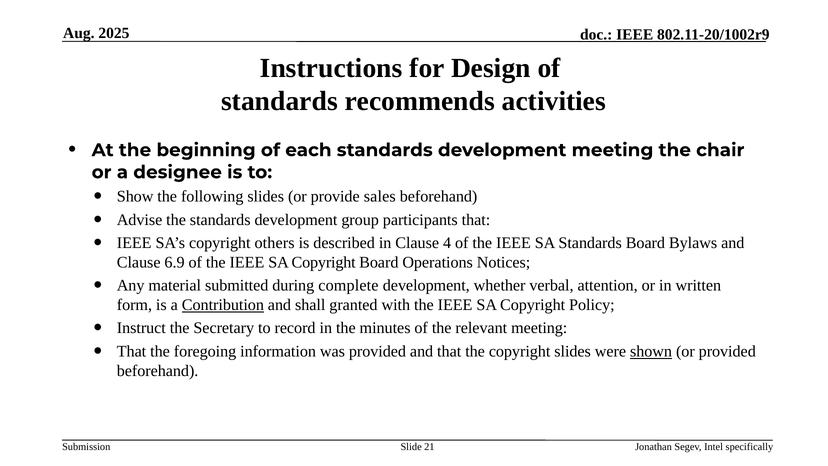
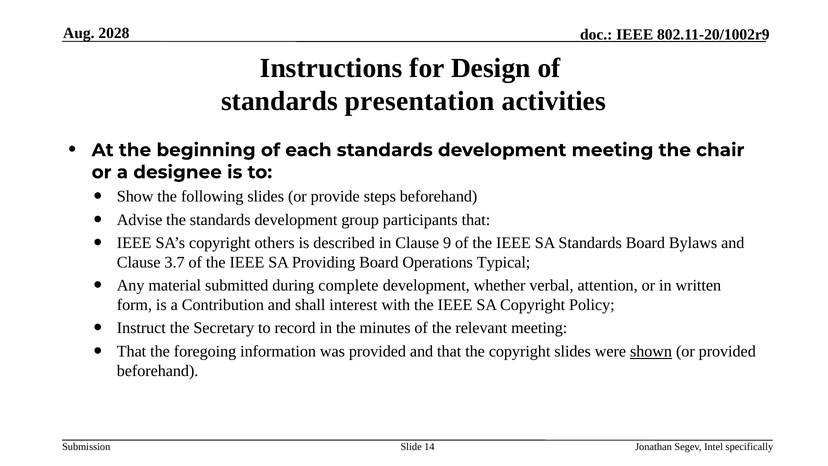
2025: 2025 -> 2028
recommends: recommends -> presentation
sales: sales -> steps
4: 4 -> 9
6.9: 6.9 -> 3.7
Copyright at (324, 262): Copyright -> Providing
Notices: Notices -> Typical
Contribution underline: present -> none
granted: granted -> interest
21: 21 -> 14
